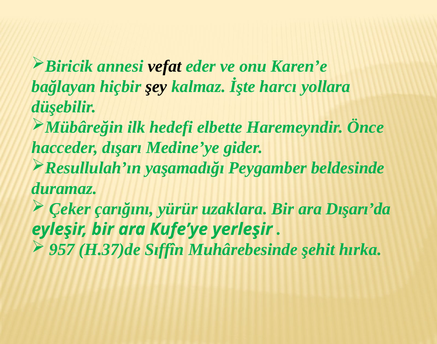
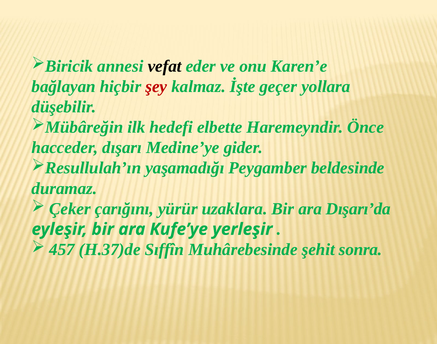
şey colour: black -> red
harcı: harcı -> geçer
957: 957 -> 457
hırka: hırka -> sonra
